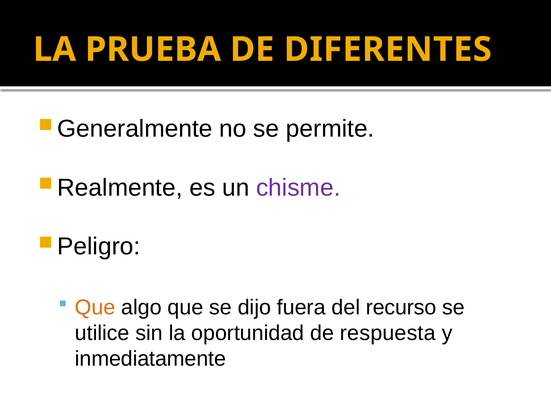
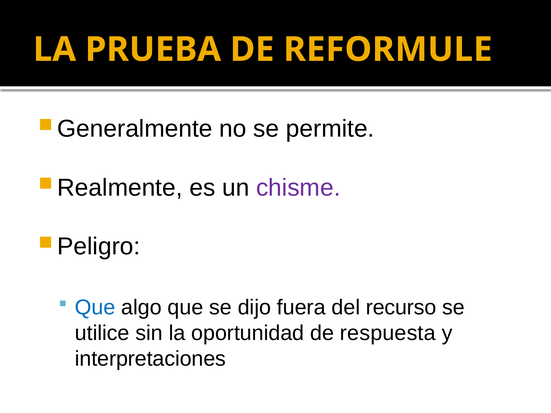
DIFERENTES: DIFERENTES -> REFORMULE
Que at (95, 308) colour: orange -> blue
inmediatamente: inmediatamente -> interpretaciones
